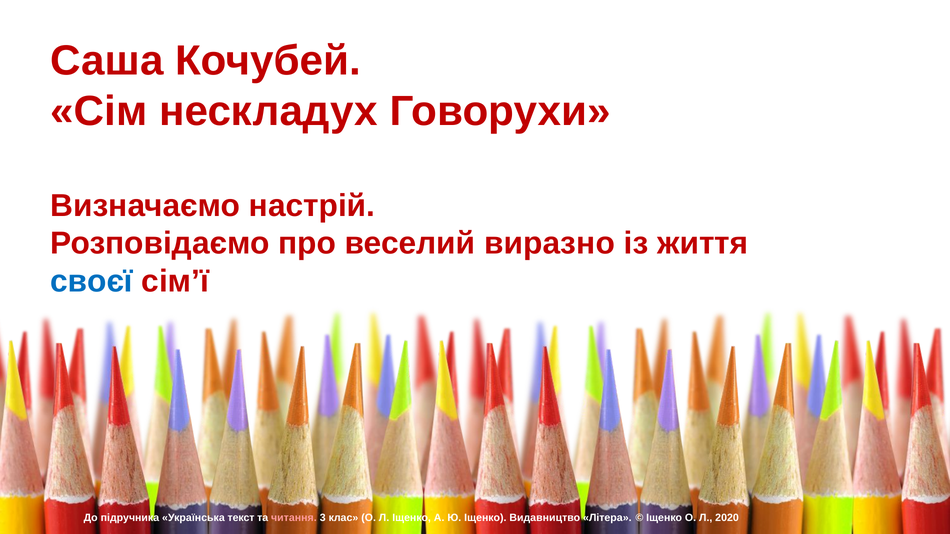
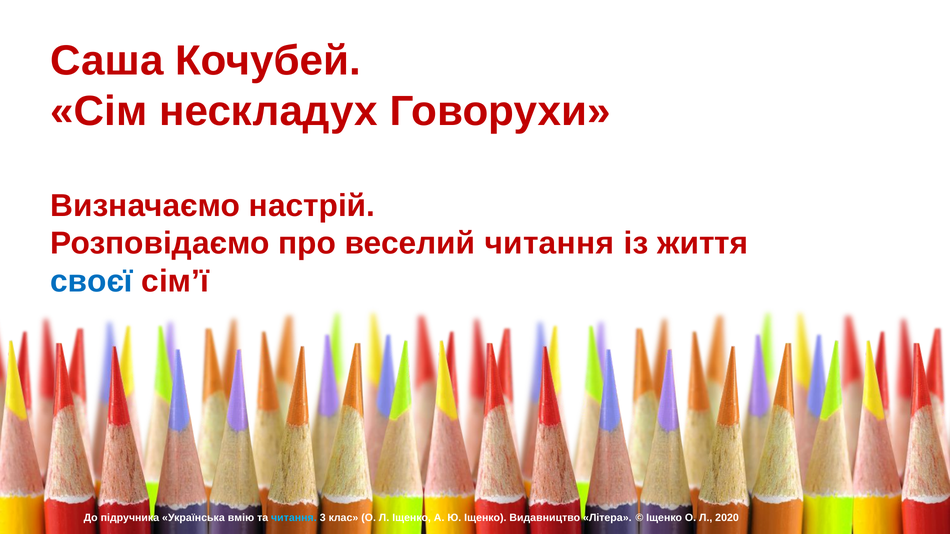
веселий виразно: виразно -> читання
текст: текст -> вмію
читання at (294, 518) colour: pink -> light blue
